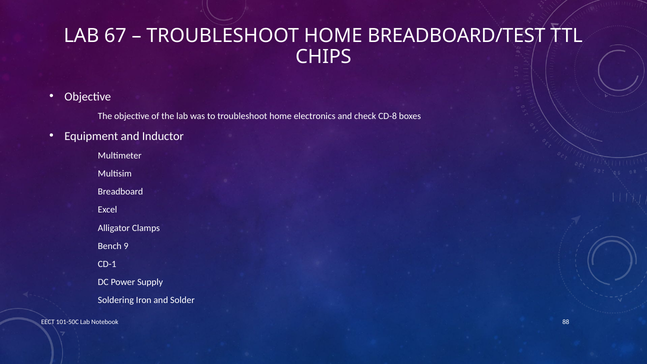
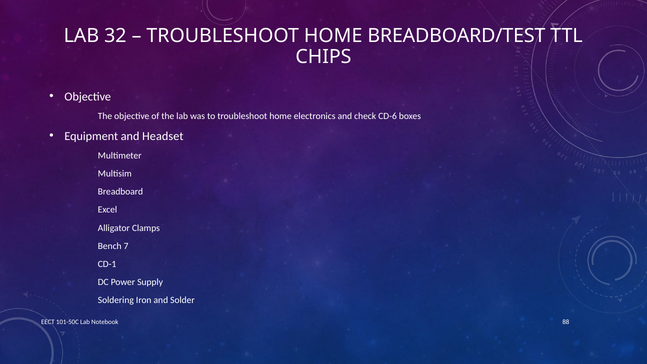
67: 67 -> 32
CD-8: CD-8 -> CD-6
Inductor: Inductor -> Headset
9: 9 -> 7
